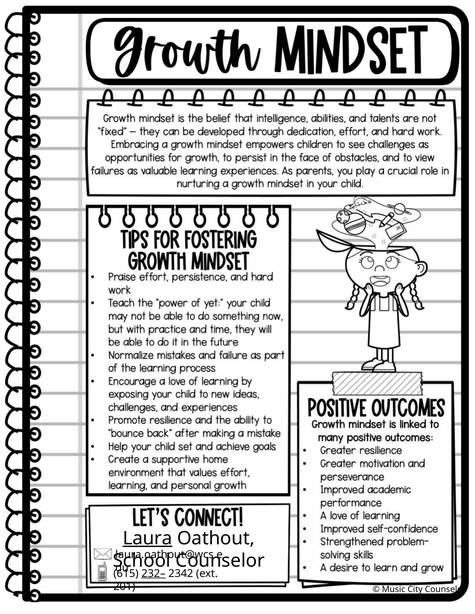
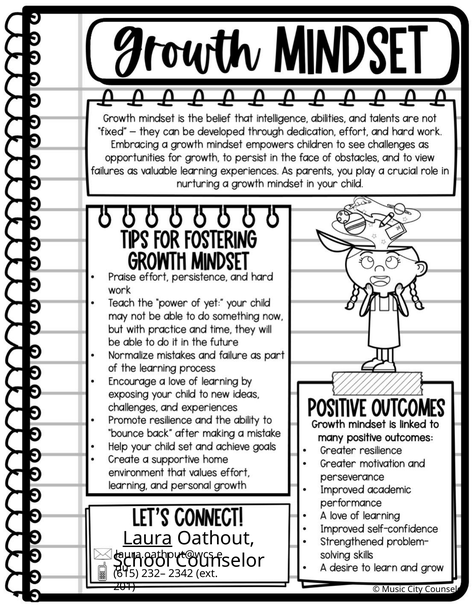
232– underline: present -> none
